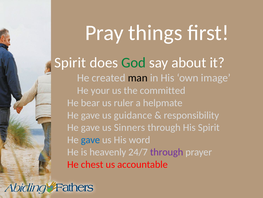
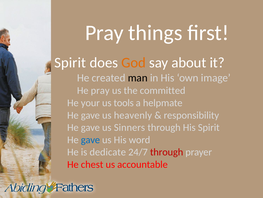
God colour: green -> orange
He your: your -> pray
bear: bear -> your
ruler: ruler -> tools
guidance: guidance -> heavenly
heavenly: heavenly -> dedicate
through at (167, 152) colour: purple -> red
